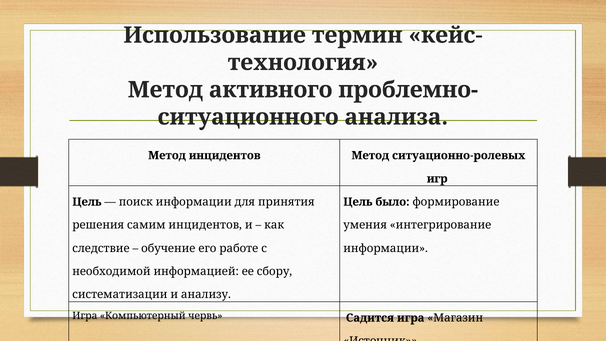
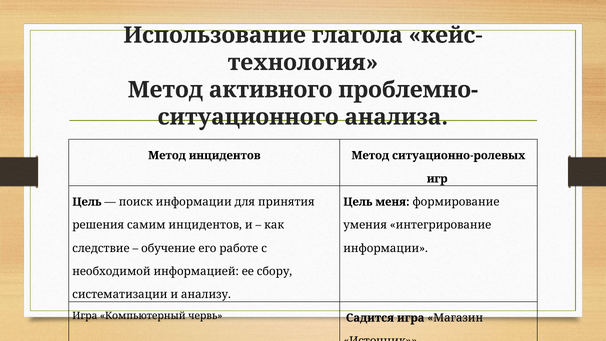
термин: термин -> глагола
было: было -> меня
